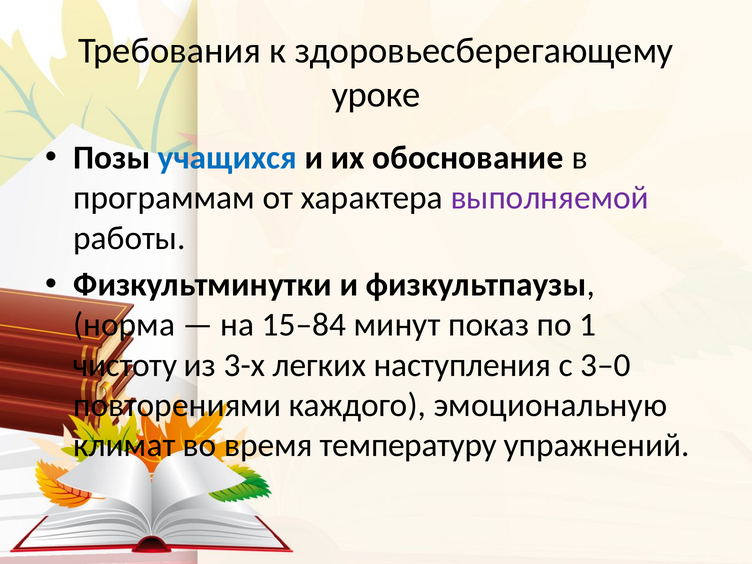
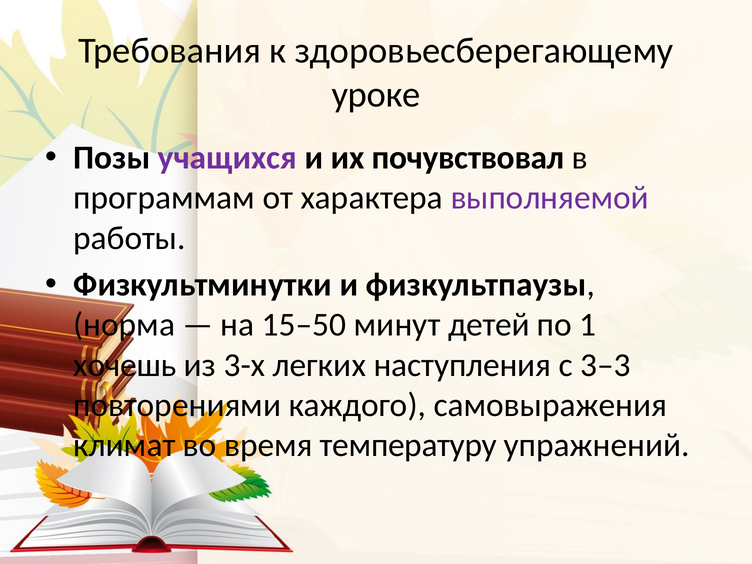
учащихся colour: blue -> purple
обоснование: обоснование -> почувствовал
15–84: 15–84 -> 15–50
показ: показ -> детей
чистоту: чистоту -> хочешь
3–0: 3–0 -> 3–3
эмоциональную: эмоциональную -> самовыражения
